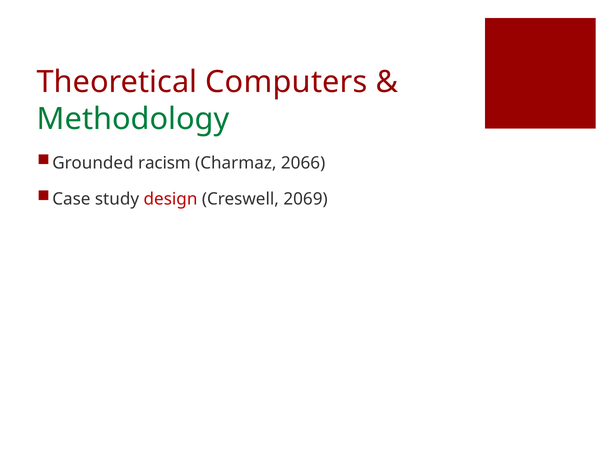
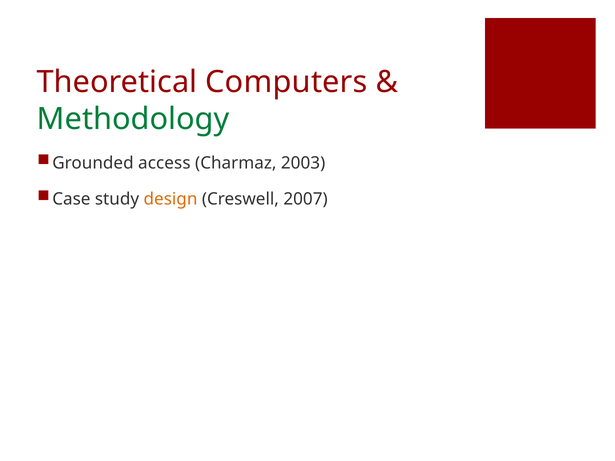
racism: racism -> access
2066: 2066 -> 2003
design colour: red -> orange
2069: 2069 -> 2007
